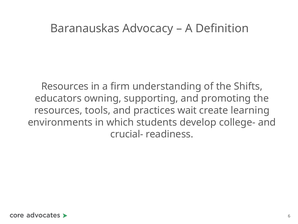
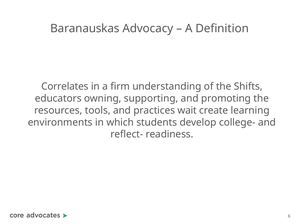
Resources at (65, 86): Resources -> Correlates
crucial-: crucial- -> reflect-
